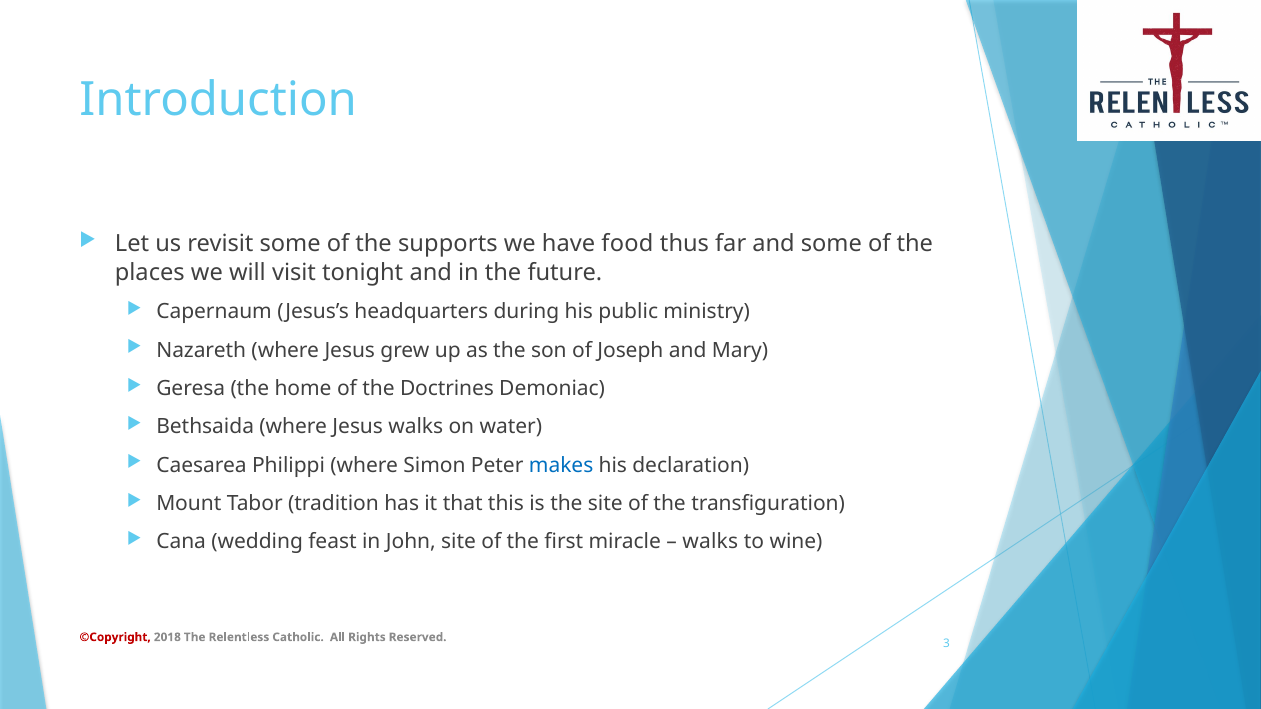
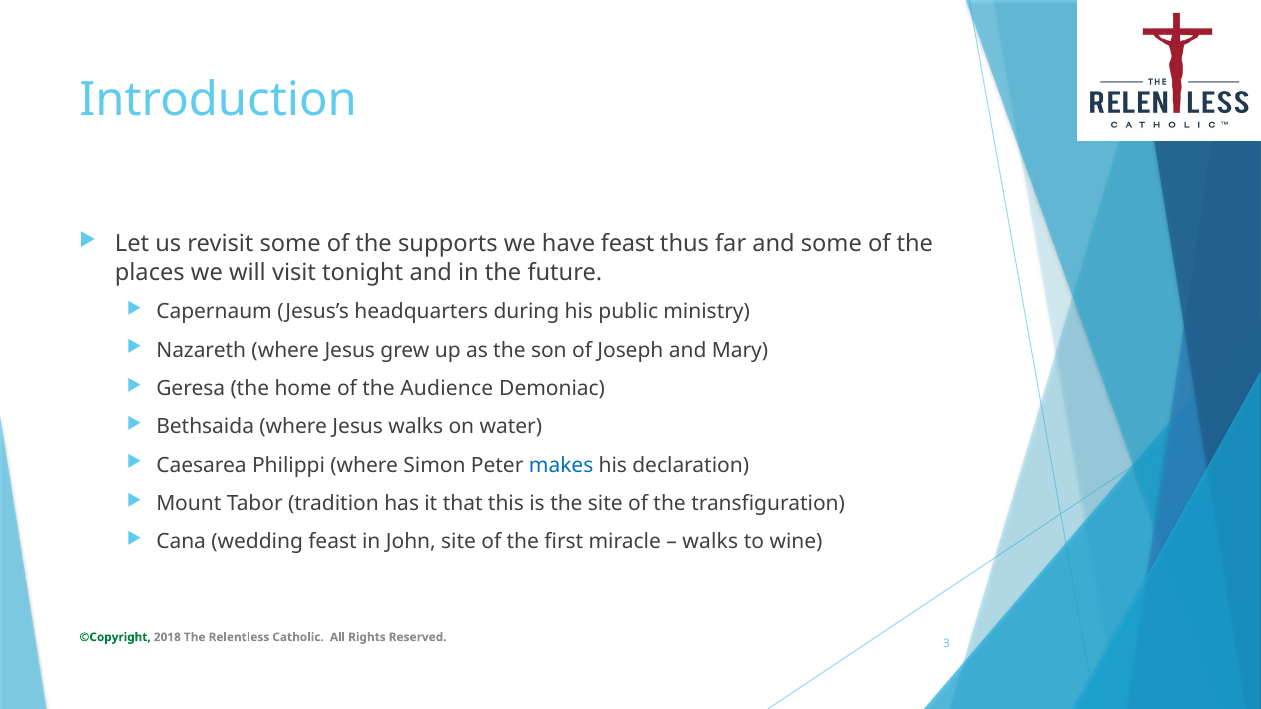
have food: food -> feast
Doctrines: Doctrines -> Audience
©Copyright colour: red -> green
